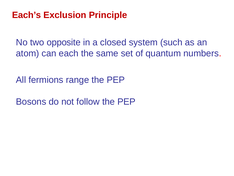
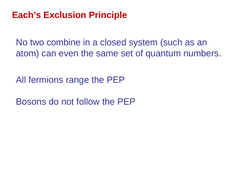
opposite: opposite -> combine
each: each -> even
